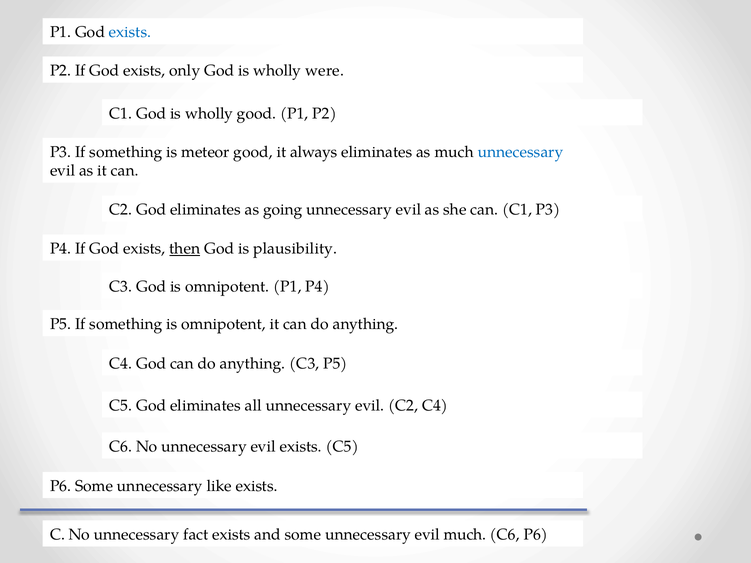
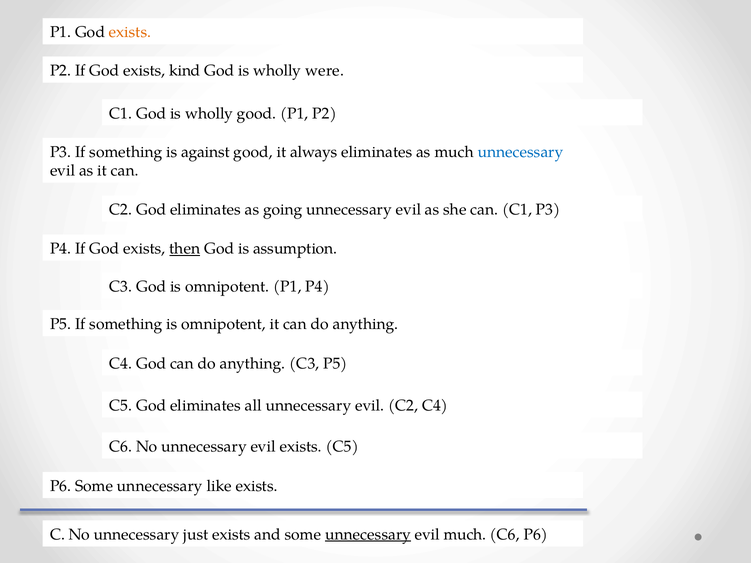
exists at (130, 32) colour: blue -> orange
only: only -> kind
meteor: meteor -> against
plausibility: plausibility -> assumption
fact: fact -> just
unnecessary at (368, 535) underline: none -> present
